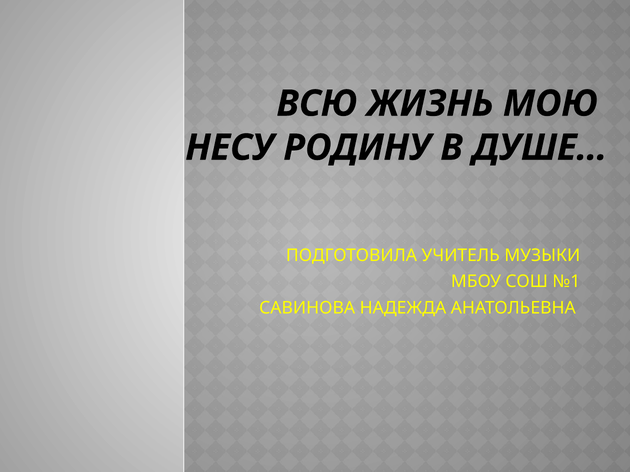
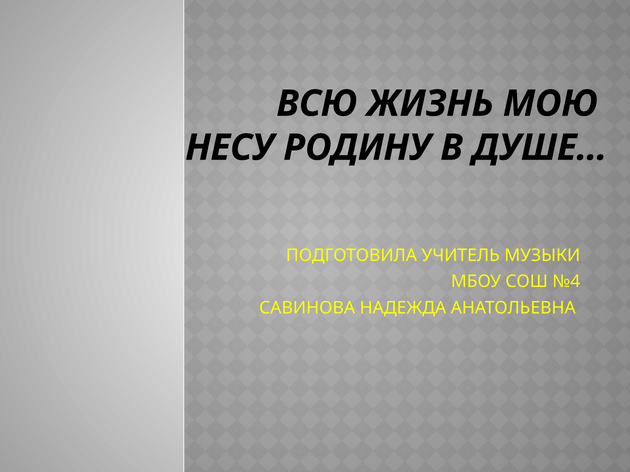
№1: №1 -> №4
